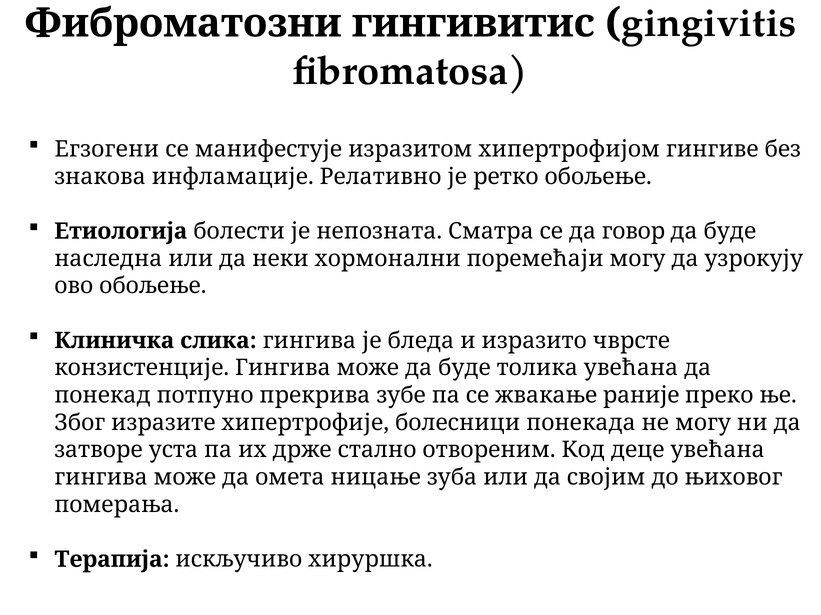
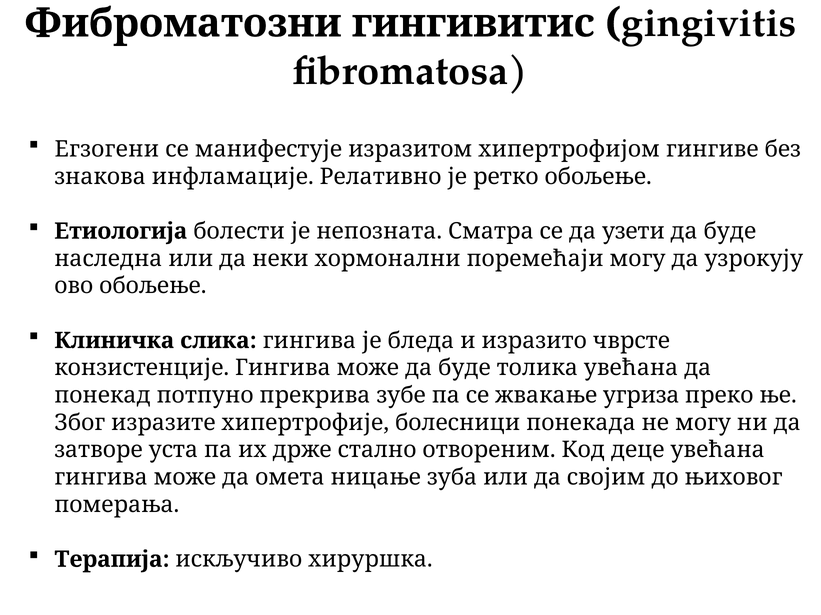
говор: говор -> узети
раније: раније -> угриза
